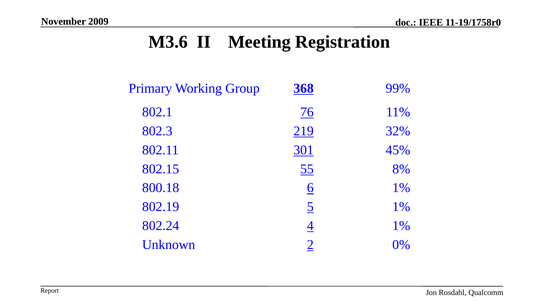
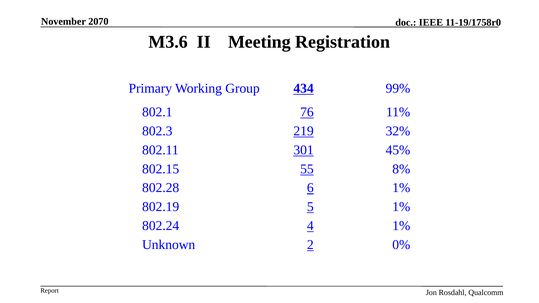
2009: 2009 -> 2070
368: 368 -> 434
800.18: 800.18 -> 802.28
